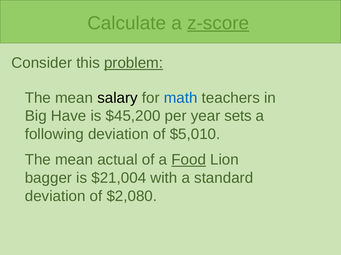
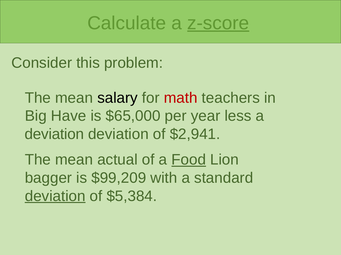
problem underline: present -> none
math colour: blue -> red
$45,200: $45,200 -> $65,000
sets: sets -> less
following at (54, 134): following -> deviation
$5,010: $5,010 -> $2,941
$21,004: $21,004 -> $99,209
deviation at (55, 197) underline: none -> present
$2,080: $2,080 -> $5,384
